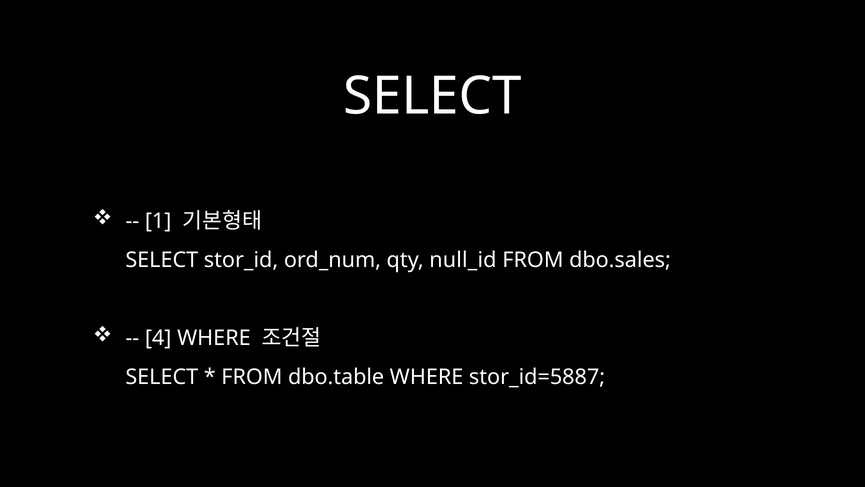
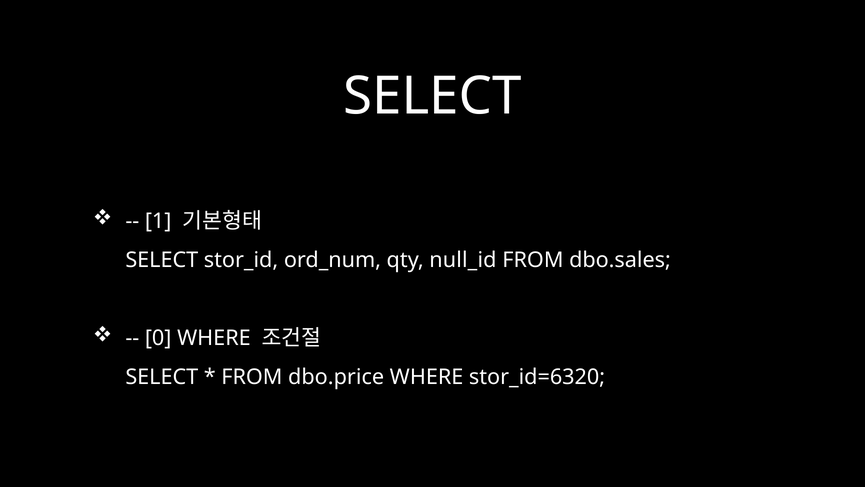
4: 4 -> 0
dbo.table: dbo.table -> dbo.price
stor_id=5887: stor_id=5887 -> stor_id=6320
